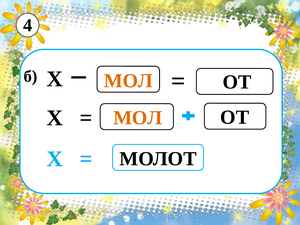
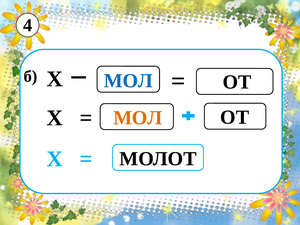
МОЛ at (128, 81) colour: orange -> blue
